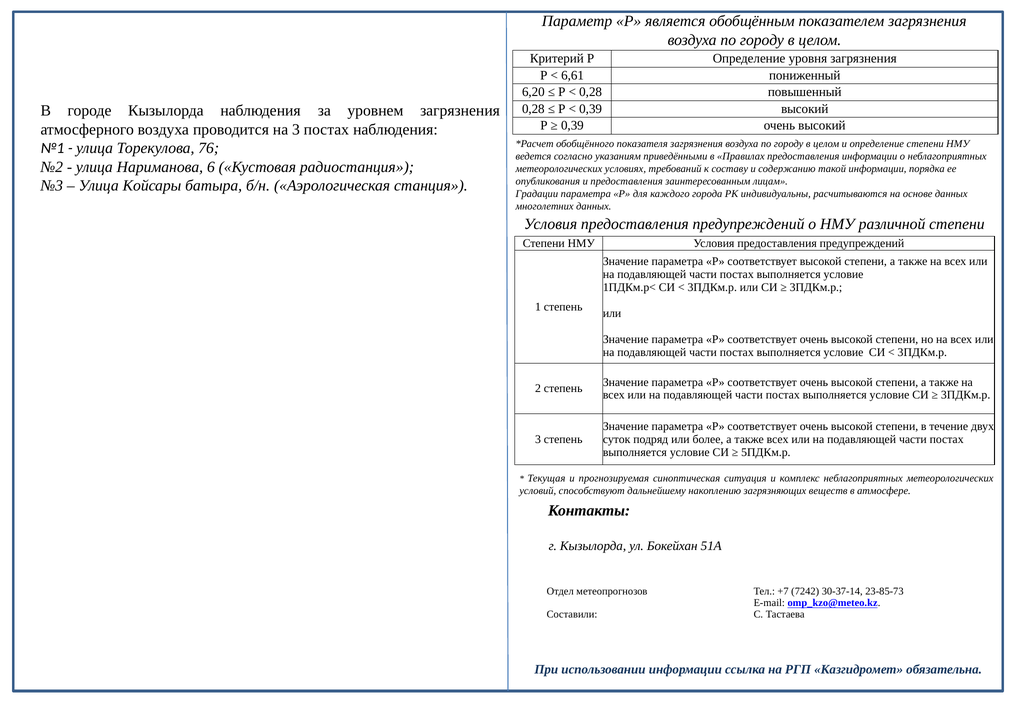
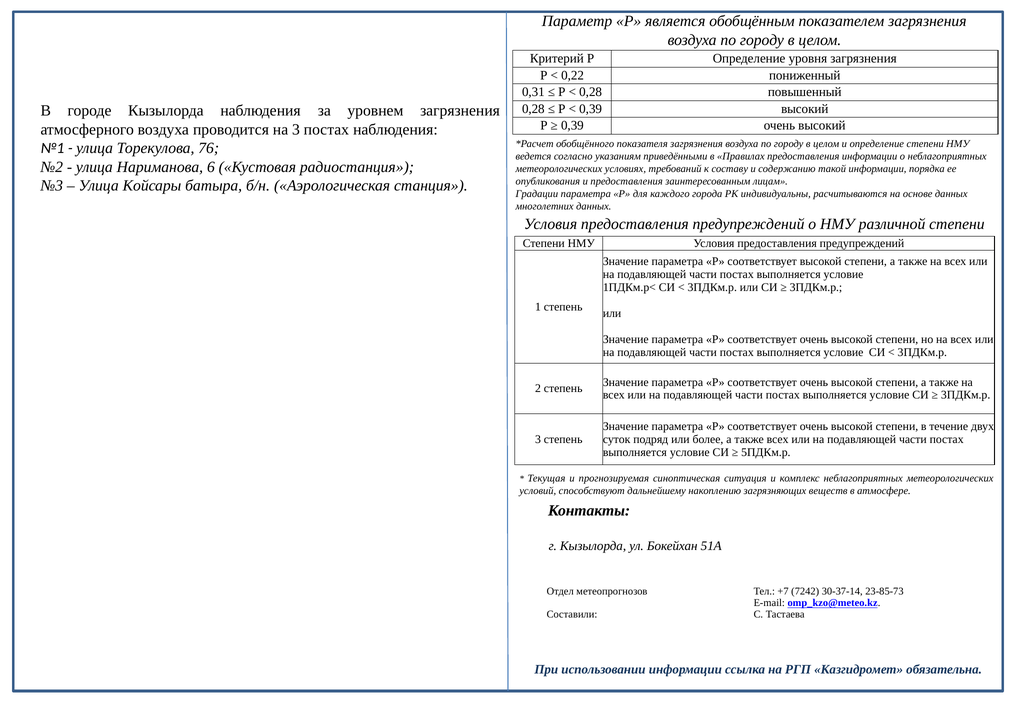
6,61: 6,61 -> 0,22
6,20: 6,20 -> 0,31
